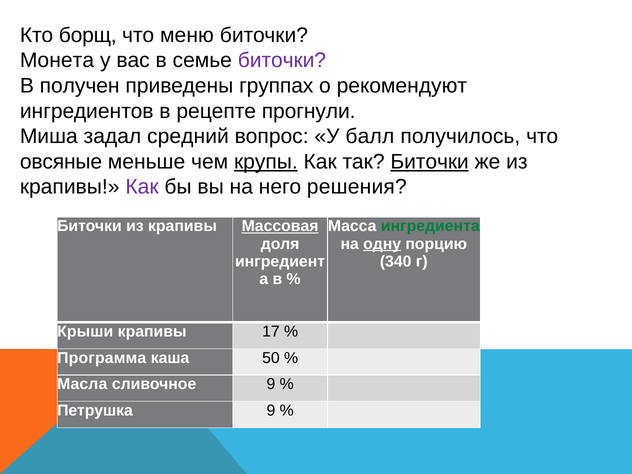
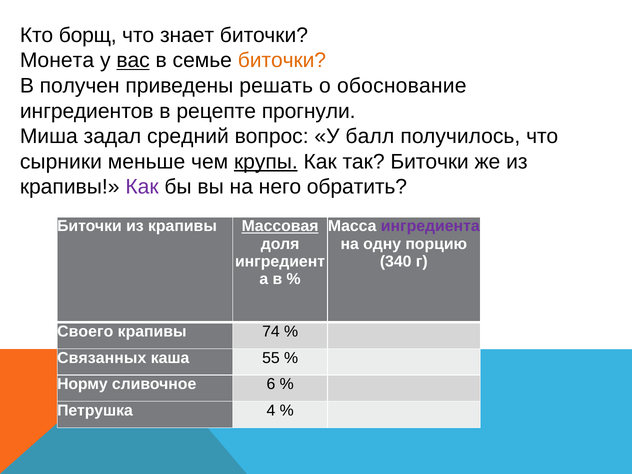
меню: меню -> знает
вас underline: none -> present
биточки at (282, 61) colour: purple -> orange
группах: группах -> решать
рекомендуют: рекомендуют -> обоснование
овсяные: овсяные -> сырники
Биточки at (430, 162) underline: present -> none
решения: решения -> обратить
ингредиента colour: green -> purple
одну underline: present -> none
Крыши: Крыши -> Своего
17: 17 -> 74
Программа: Программа -> Связанных
50: 50 -> 55
Масла: Масла -> Норму
сливочное 9: 9 -> 6
Петрушка 9: 9 -> 4
